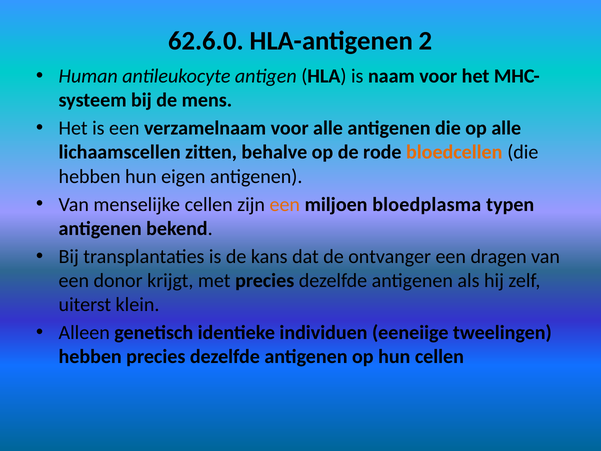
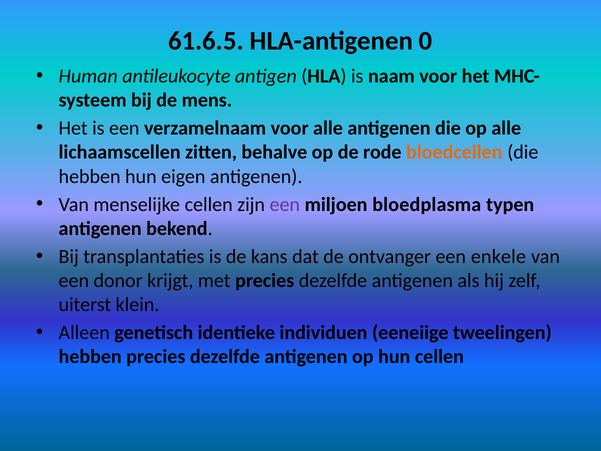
62.6.0: 62.6.0 -> 61.6.5
2: 2 -> 0
een at (285, 204) colour: orange -> purple
dragen: dragen -> enkele
